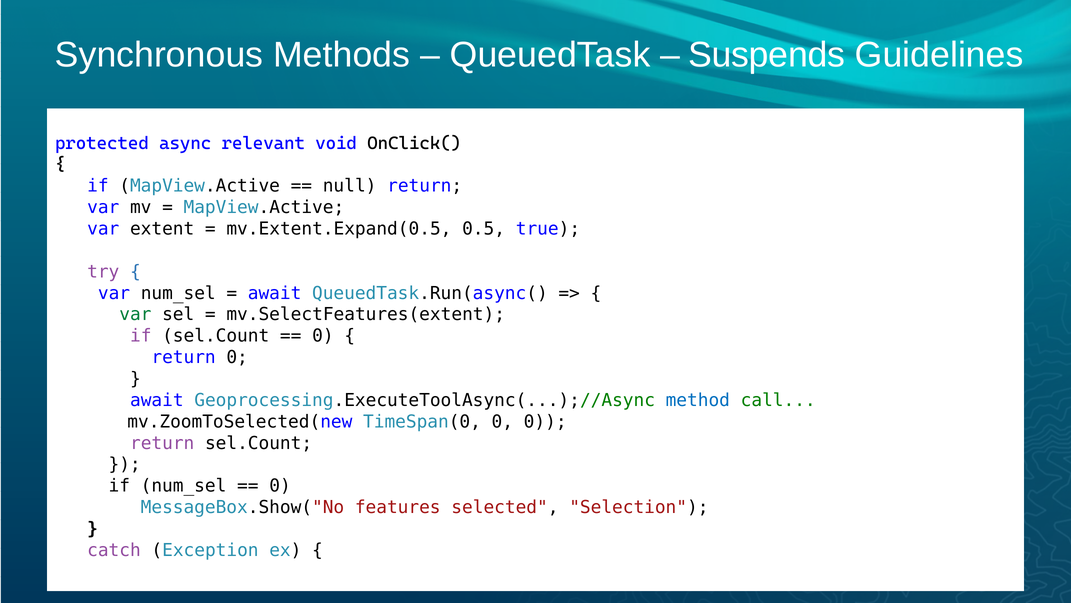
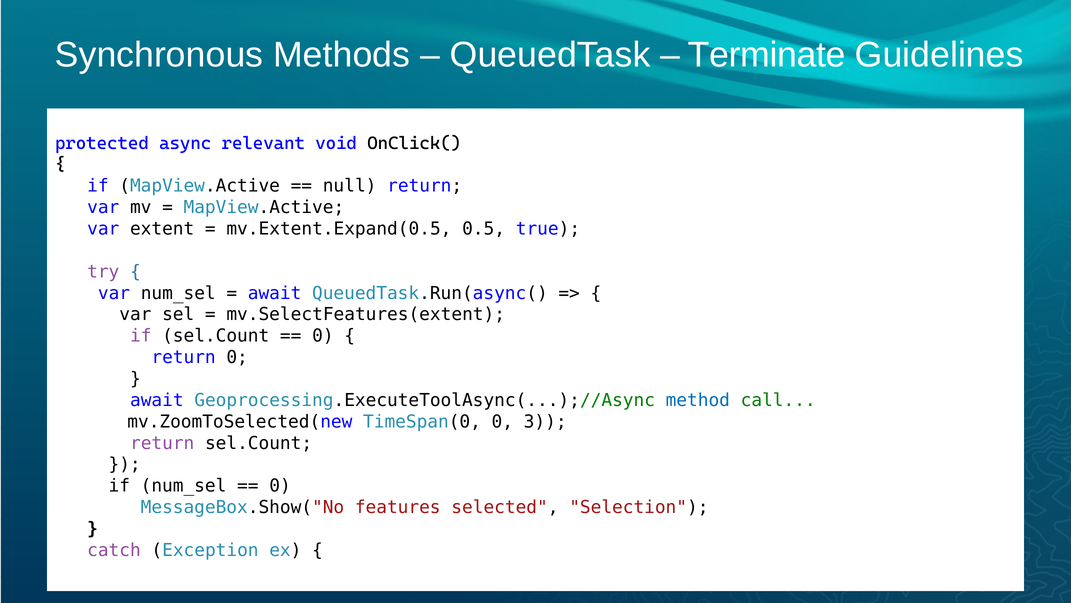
Suspends: Suspends -> Terminate
var at (135, 314) colour: green -> black
0 0: 0 -> 3
